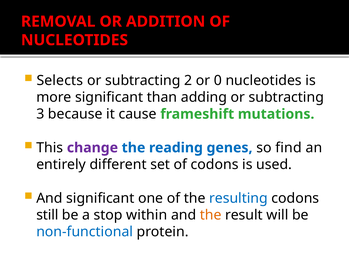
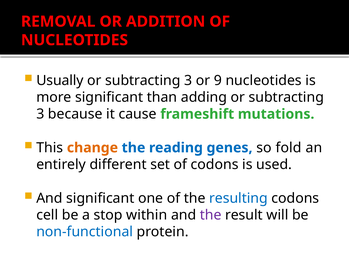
Selects: Selects -> Usually
2 at (188, 81): 2 -> 3
0: 0 -> 9
change colour: purple -> orange
find: find -> fold
still: still -> cell
the at (211, 216) colour: orange -> purple
